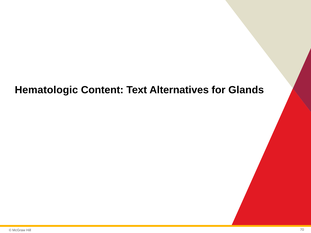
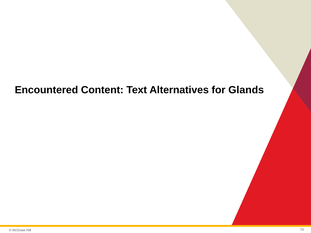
Hematologic: Hematologic -> Encountered
